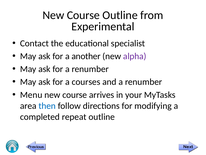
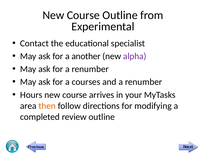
Menu: Menu -> Hours
then colour: blue -> orange
repeat: repeat -> review
